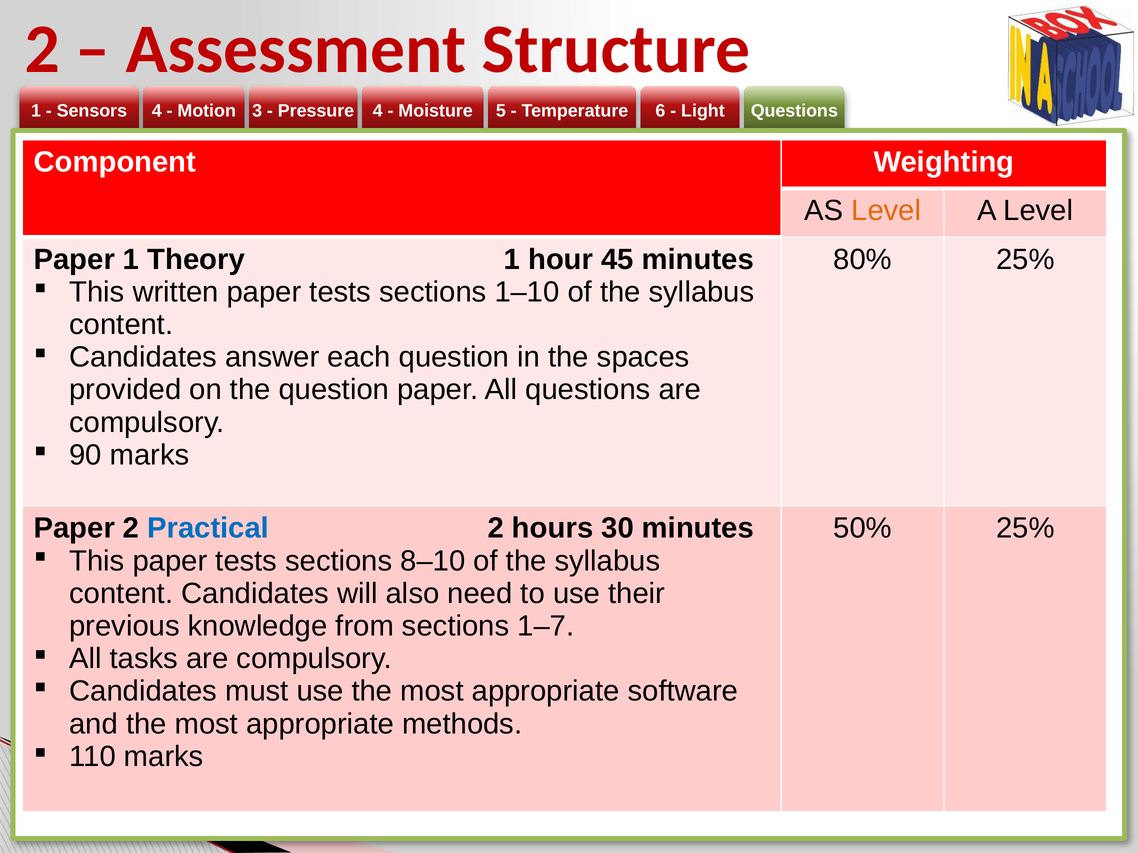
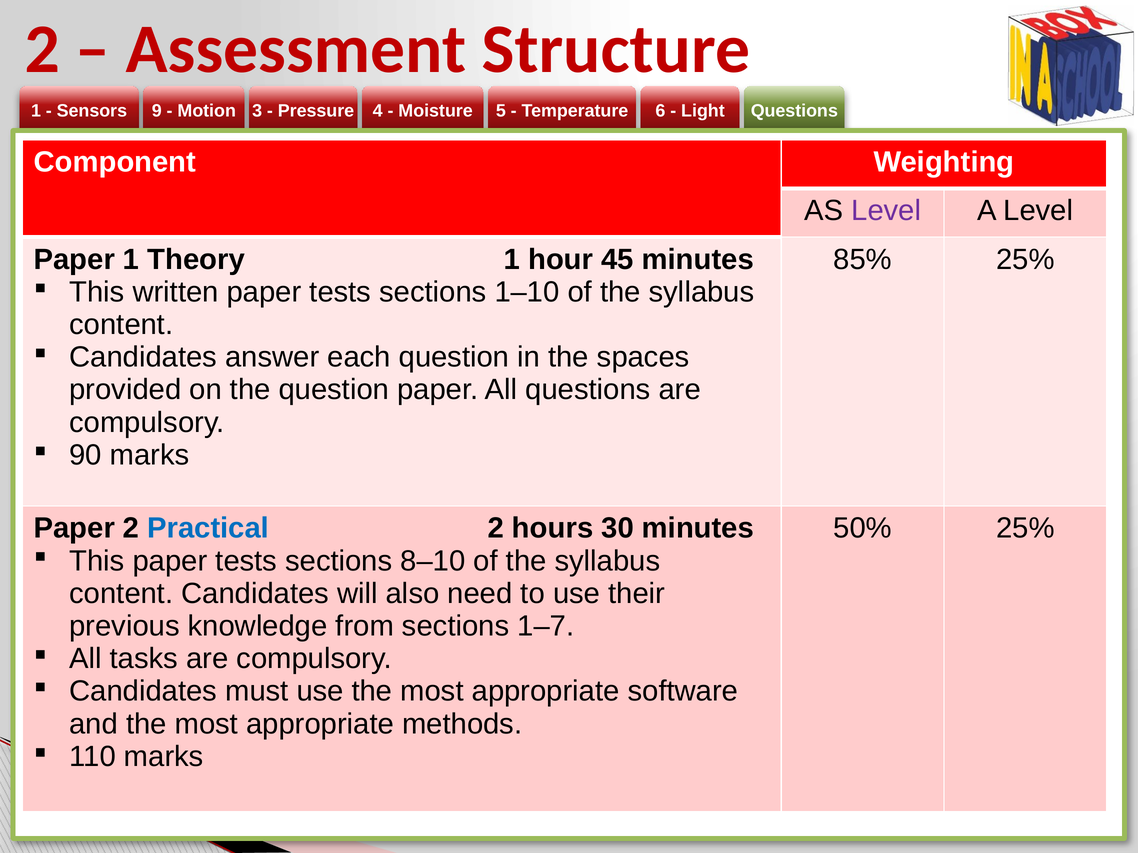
4 at (157, 111): 4 -> 9
Level at (886, 211) colour: orange -> purple
80%: 80% -> 85%
